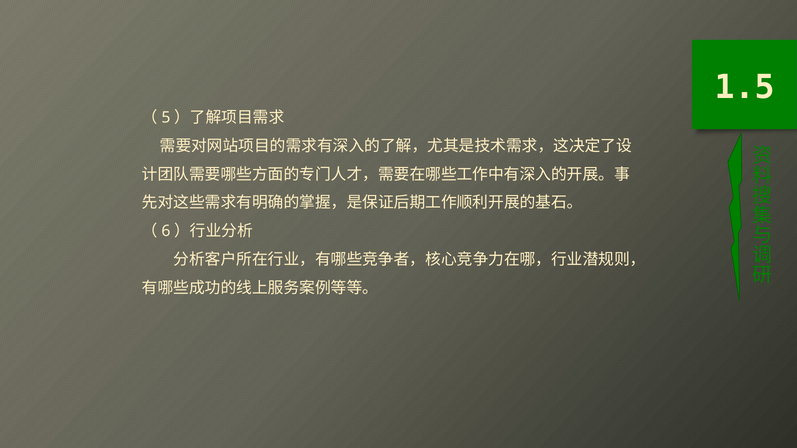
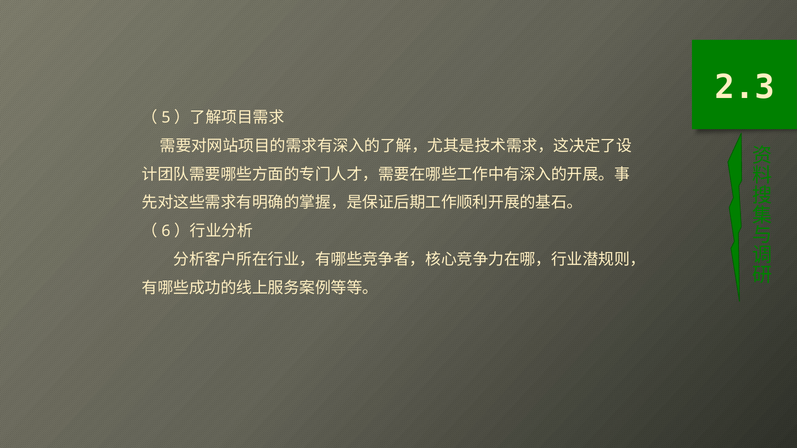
1.5: 1.5 -> 2.3
